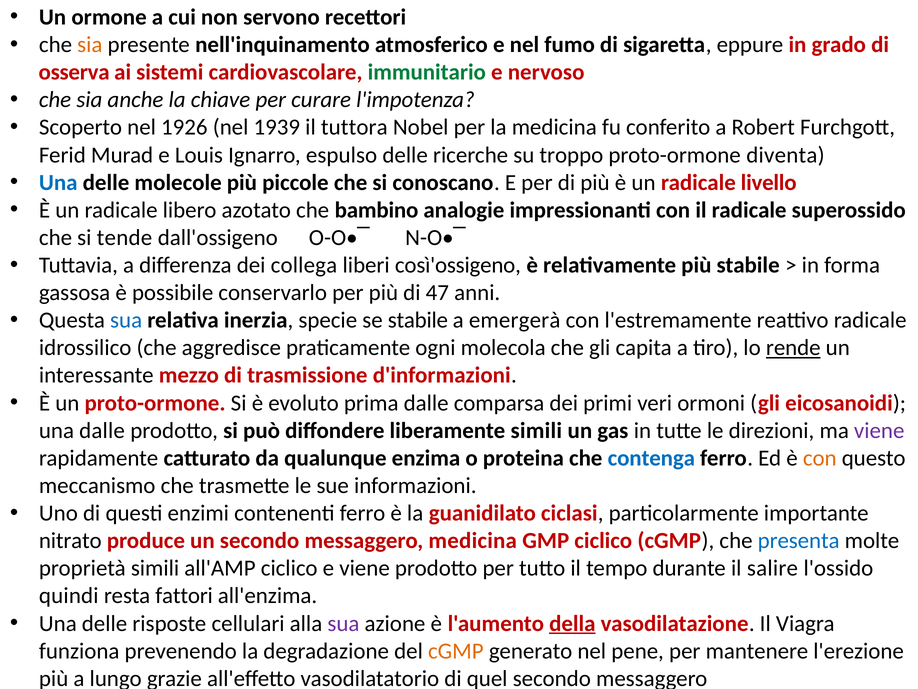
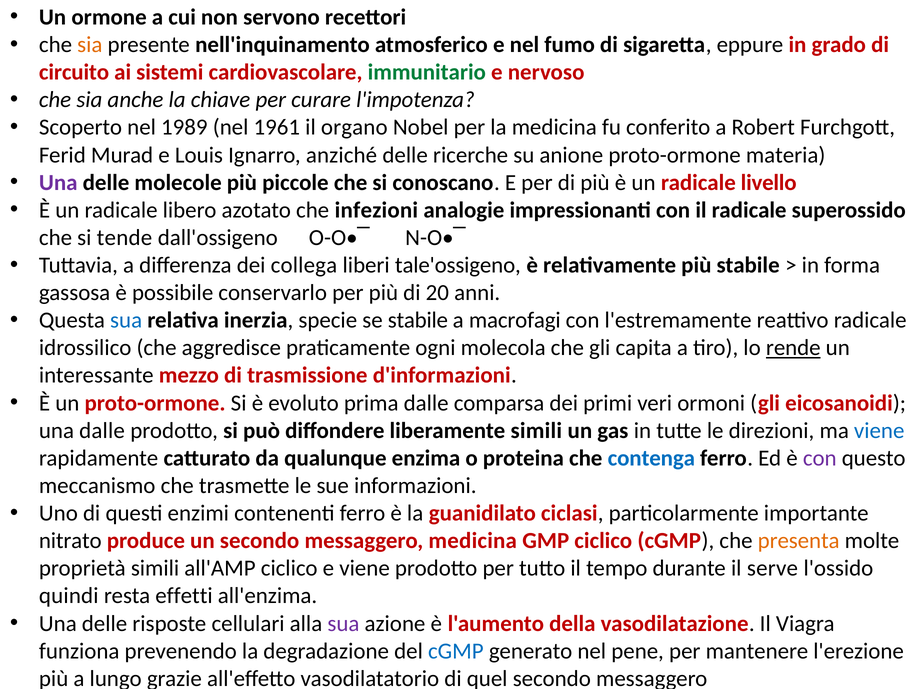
osserva: osserva -> circuito
1926: 1926 -> 1989
1939: 1939 -> 1961
tuttora: tuttora -> organo
espulso: espulso -> anziché
troppo: troppo -> anione
diventa: diventa -> materia
Una at (58, 182) colour: blue -> purple
bambino: bambino -> infezioni
così'ossigeno: così'ossigeno -> tale'ossigeno
47: 47 -> 20
emergerà: emergerà -> macrofagi
viene at (879, 430) colour: purple -> blue
con at (820, 458) colour: orange -> purple
presenta colour: blue -> orange
salire: salire -> serve
fattori: fattori -> effetti
della underline: present -> none
cGMP at (456, 651) colour: orange -> blue
